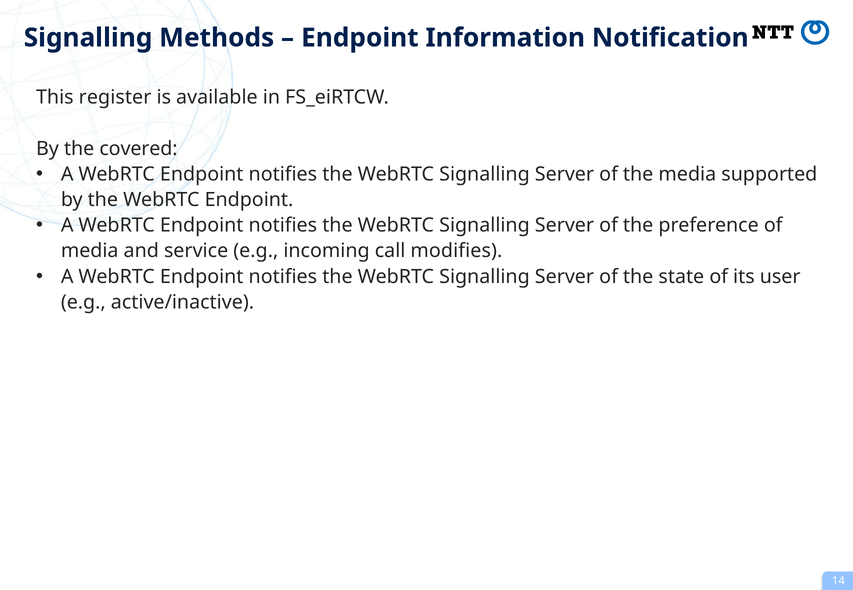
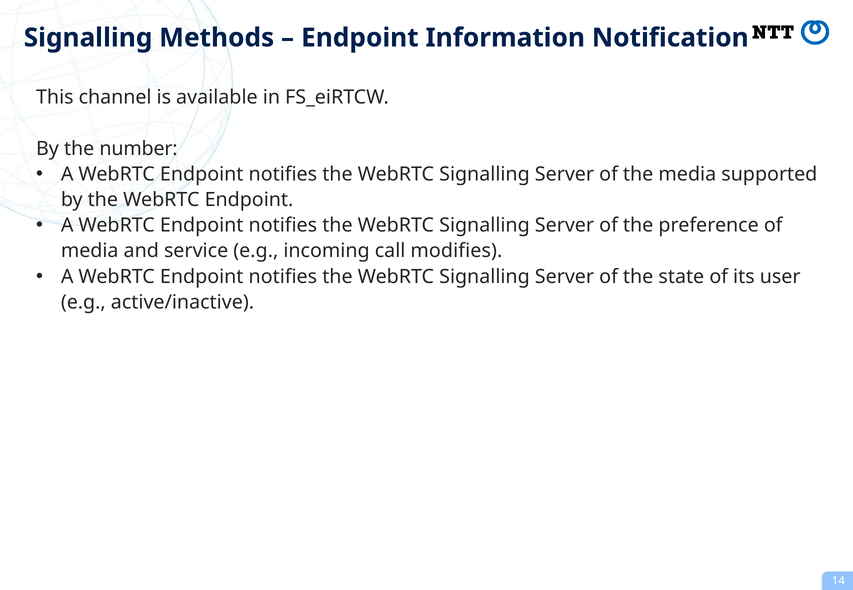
register: register -> channel
covered: covered -> number
